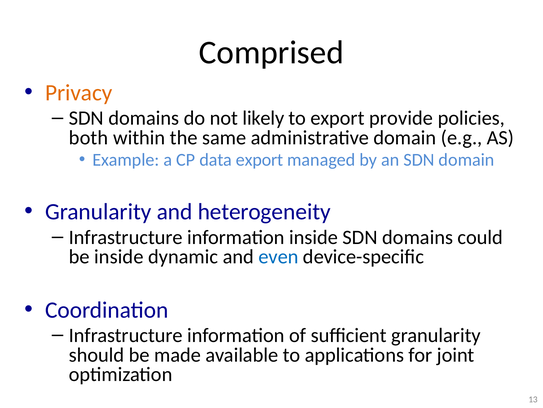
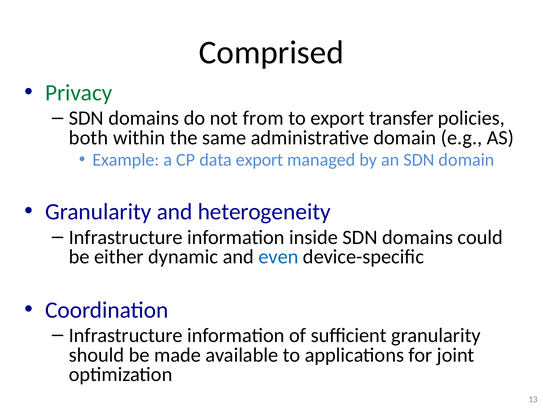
Privacy colour: orange -> green
likely: likely -> from
provide: provide -> transfer
be inside: inside -> either
